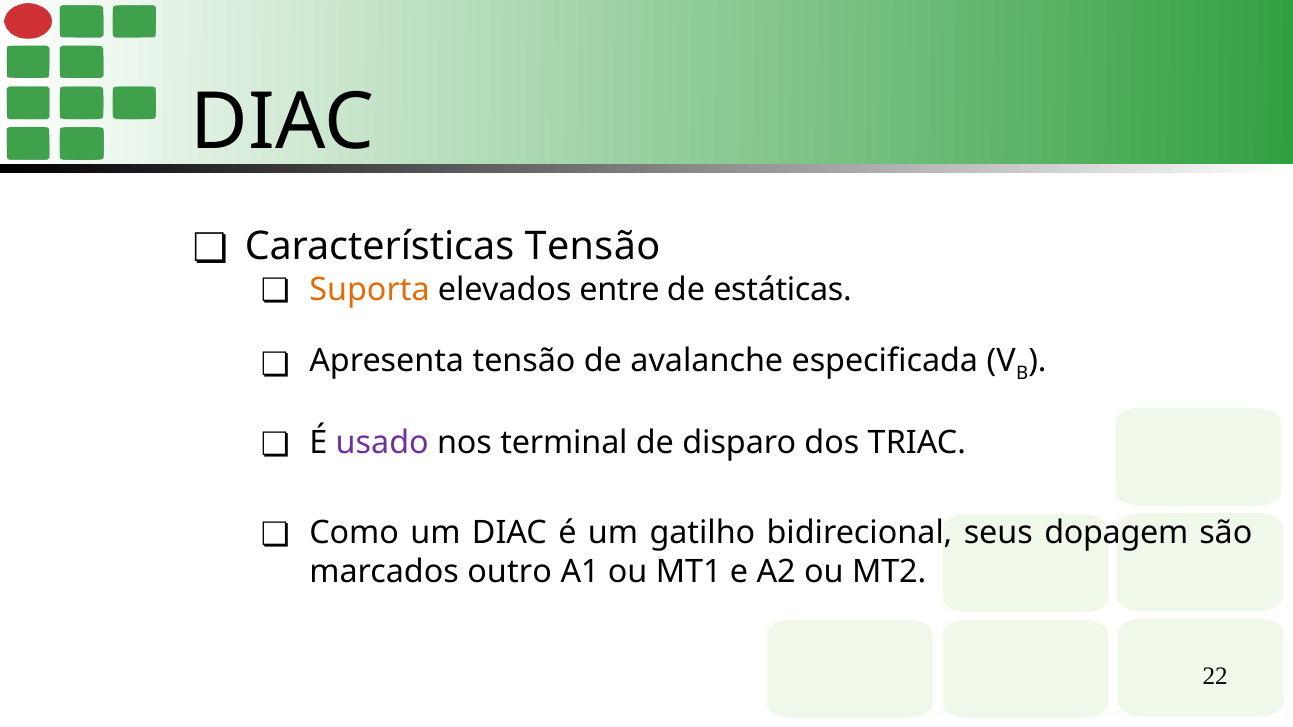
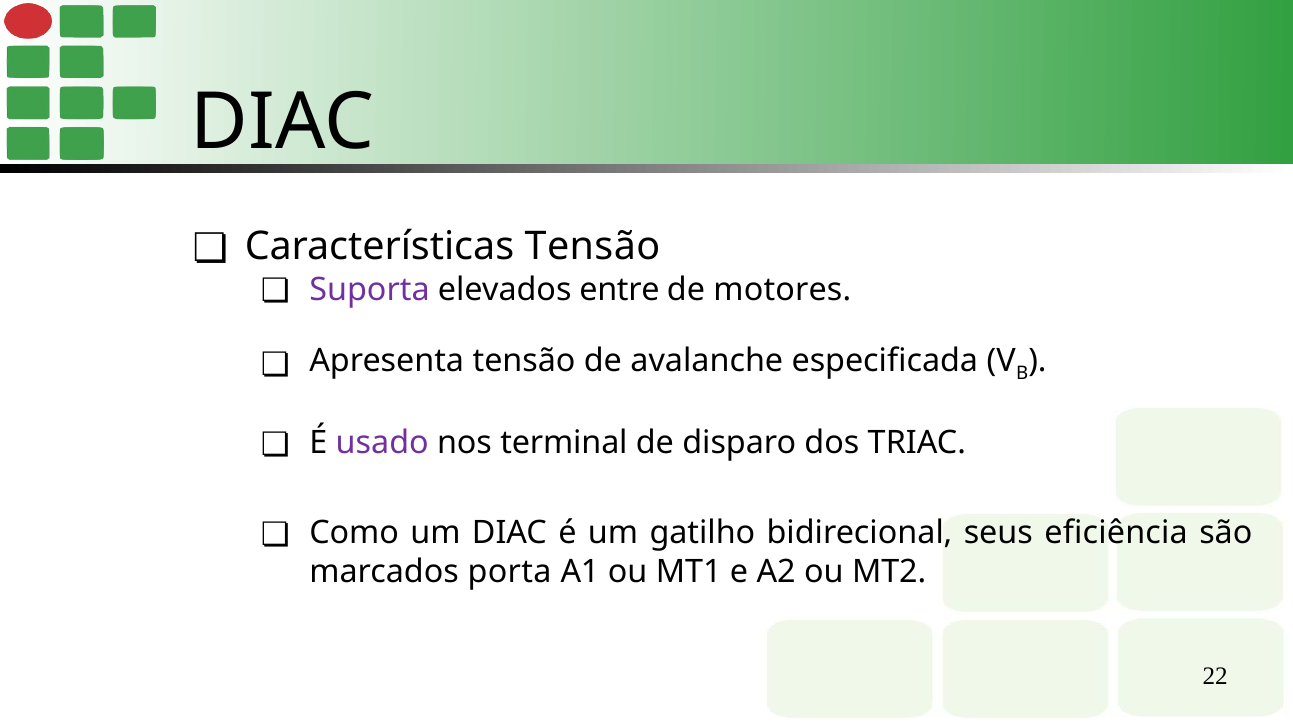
Suporta colour: orange -> purple
estáticas: estáticas -> motores
dopagem: dopagem -> eficiência
outro: outro -> porta
